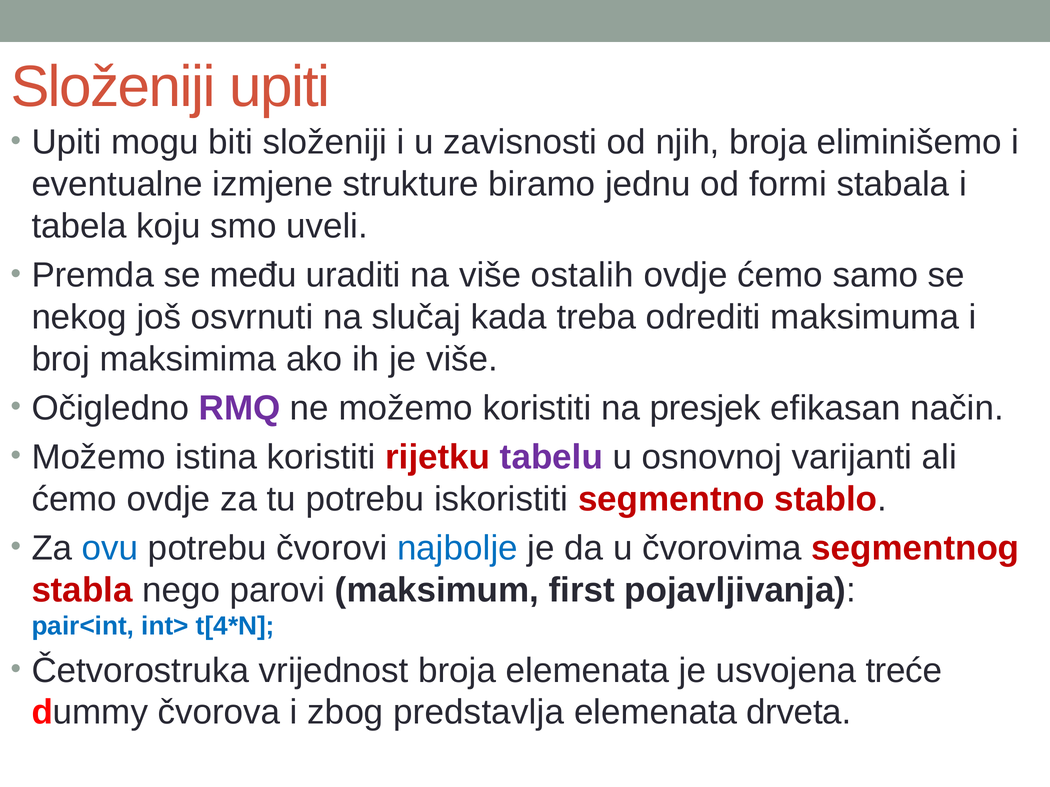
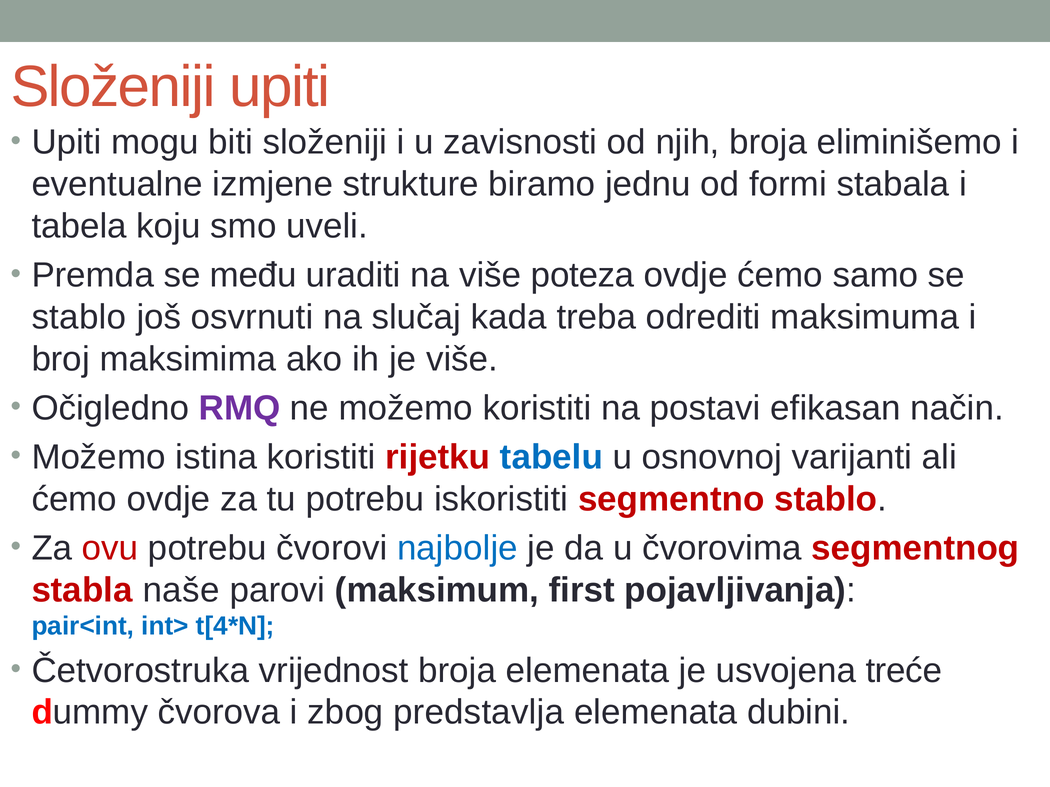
ostalih: ostalih -> poteza
nekog at (79, 317): nekog -> stablo
presjek: presjek -> postavi
tabelu colour: purple -> blue
ovu colour: blue -> red
nego: nego -> naše
drveta: drveta -> dubini
